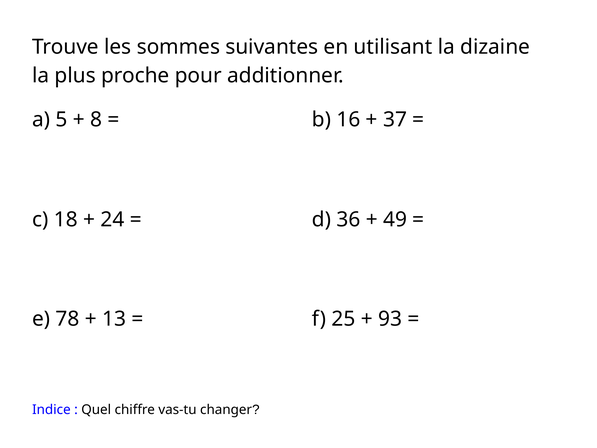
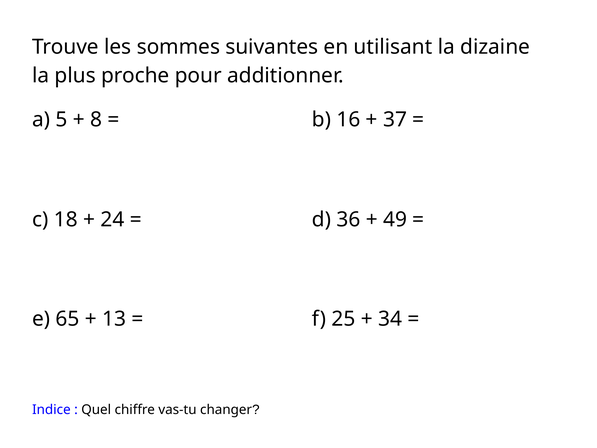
78: 78 -> 65
93: 93 -> 34
